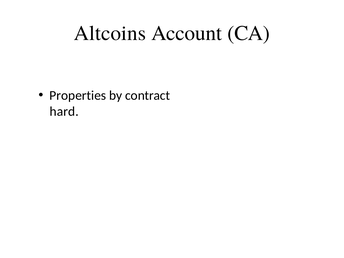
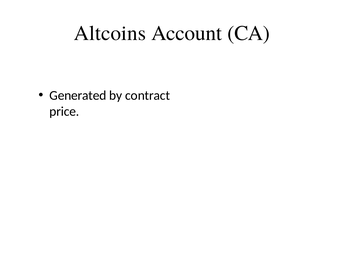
Properties: Properties -> Generated
hard: hard -> price
